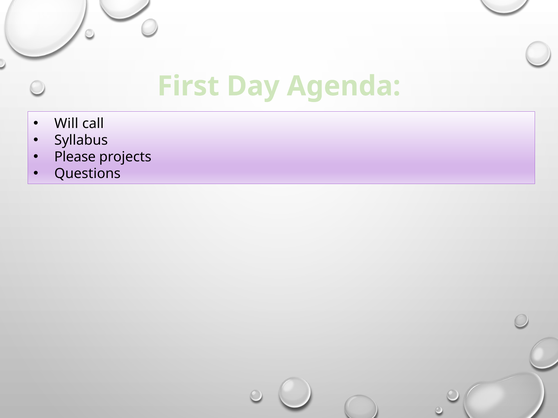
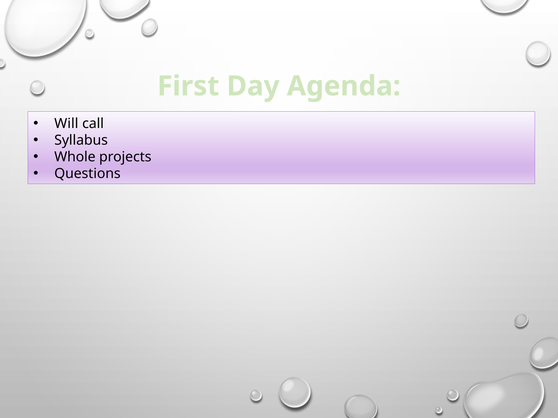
Please: Please -> Whole
